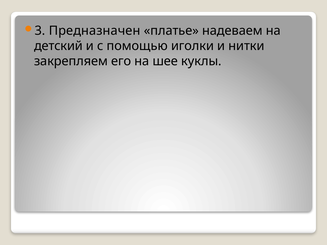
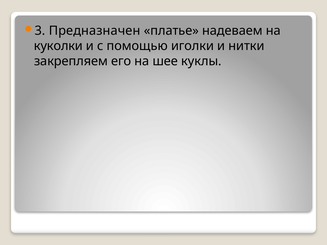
детский: детский -> куколки
